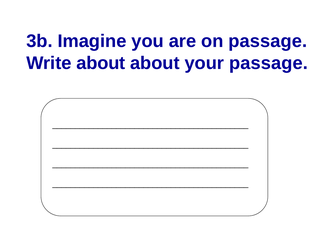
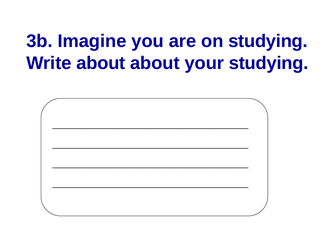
on passage: passage -> studying
your passage: passage -> studying
